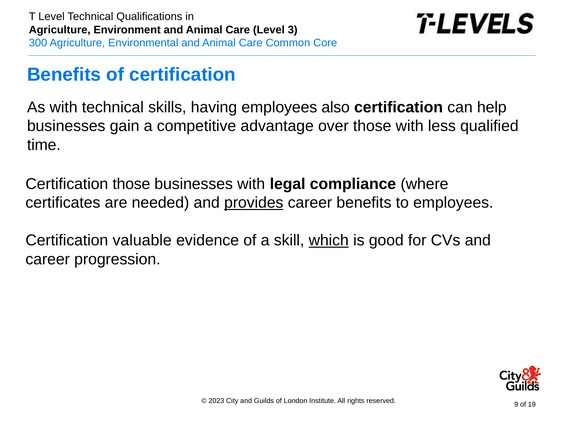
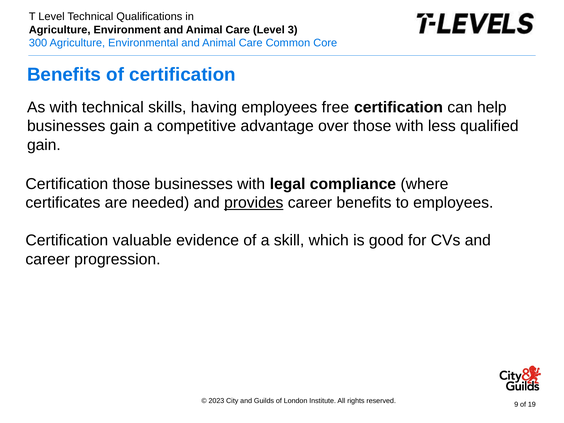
also: also -> free
time at (44, 145): time -> gain
which underline: present -> none
